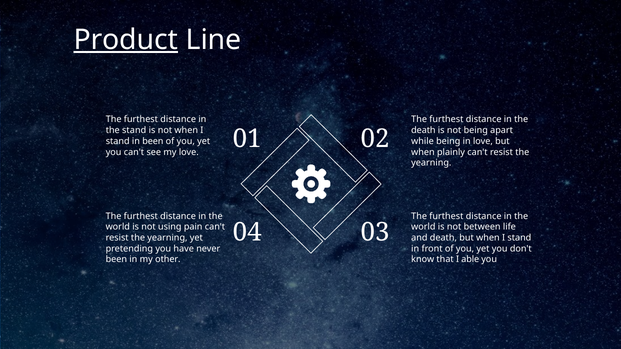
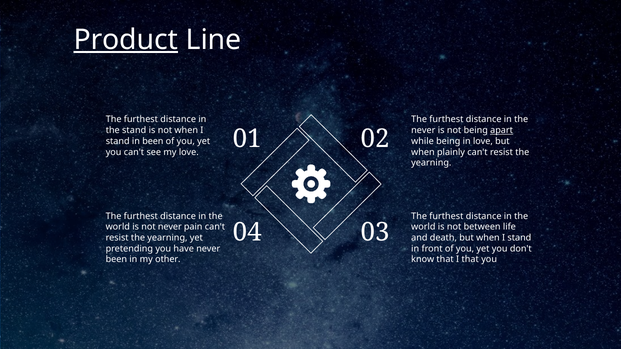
death at (423, 130): death -> never
apart underline: none -> present
not using: using -> never
I able: able -> that
